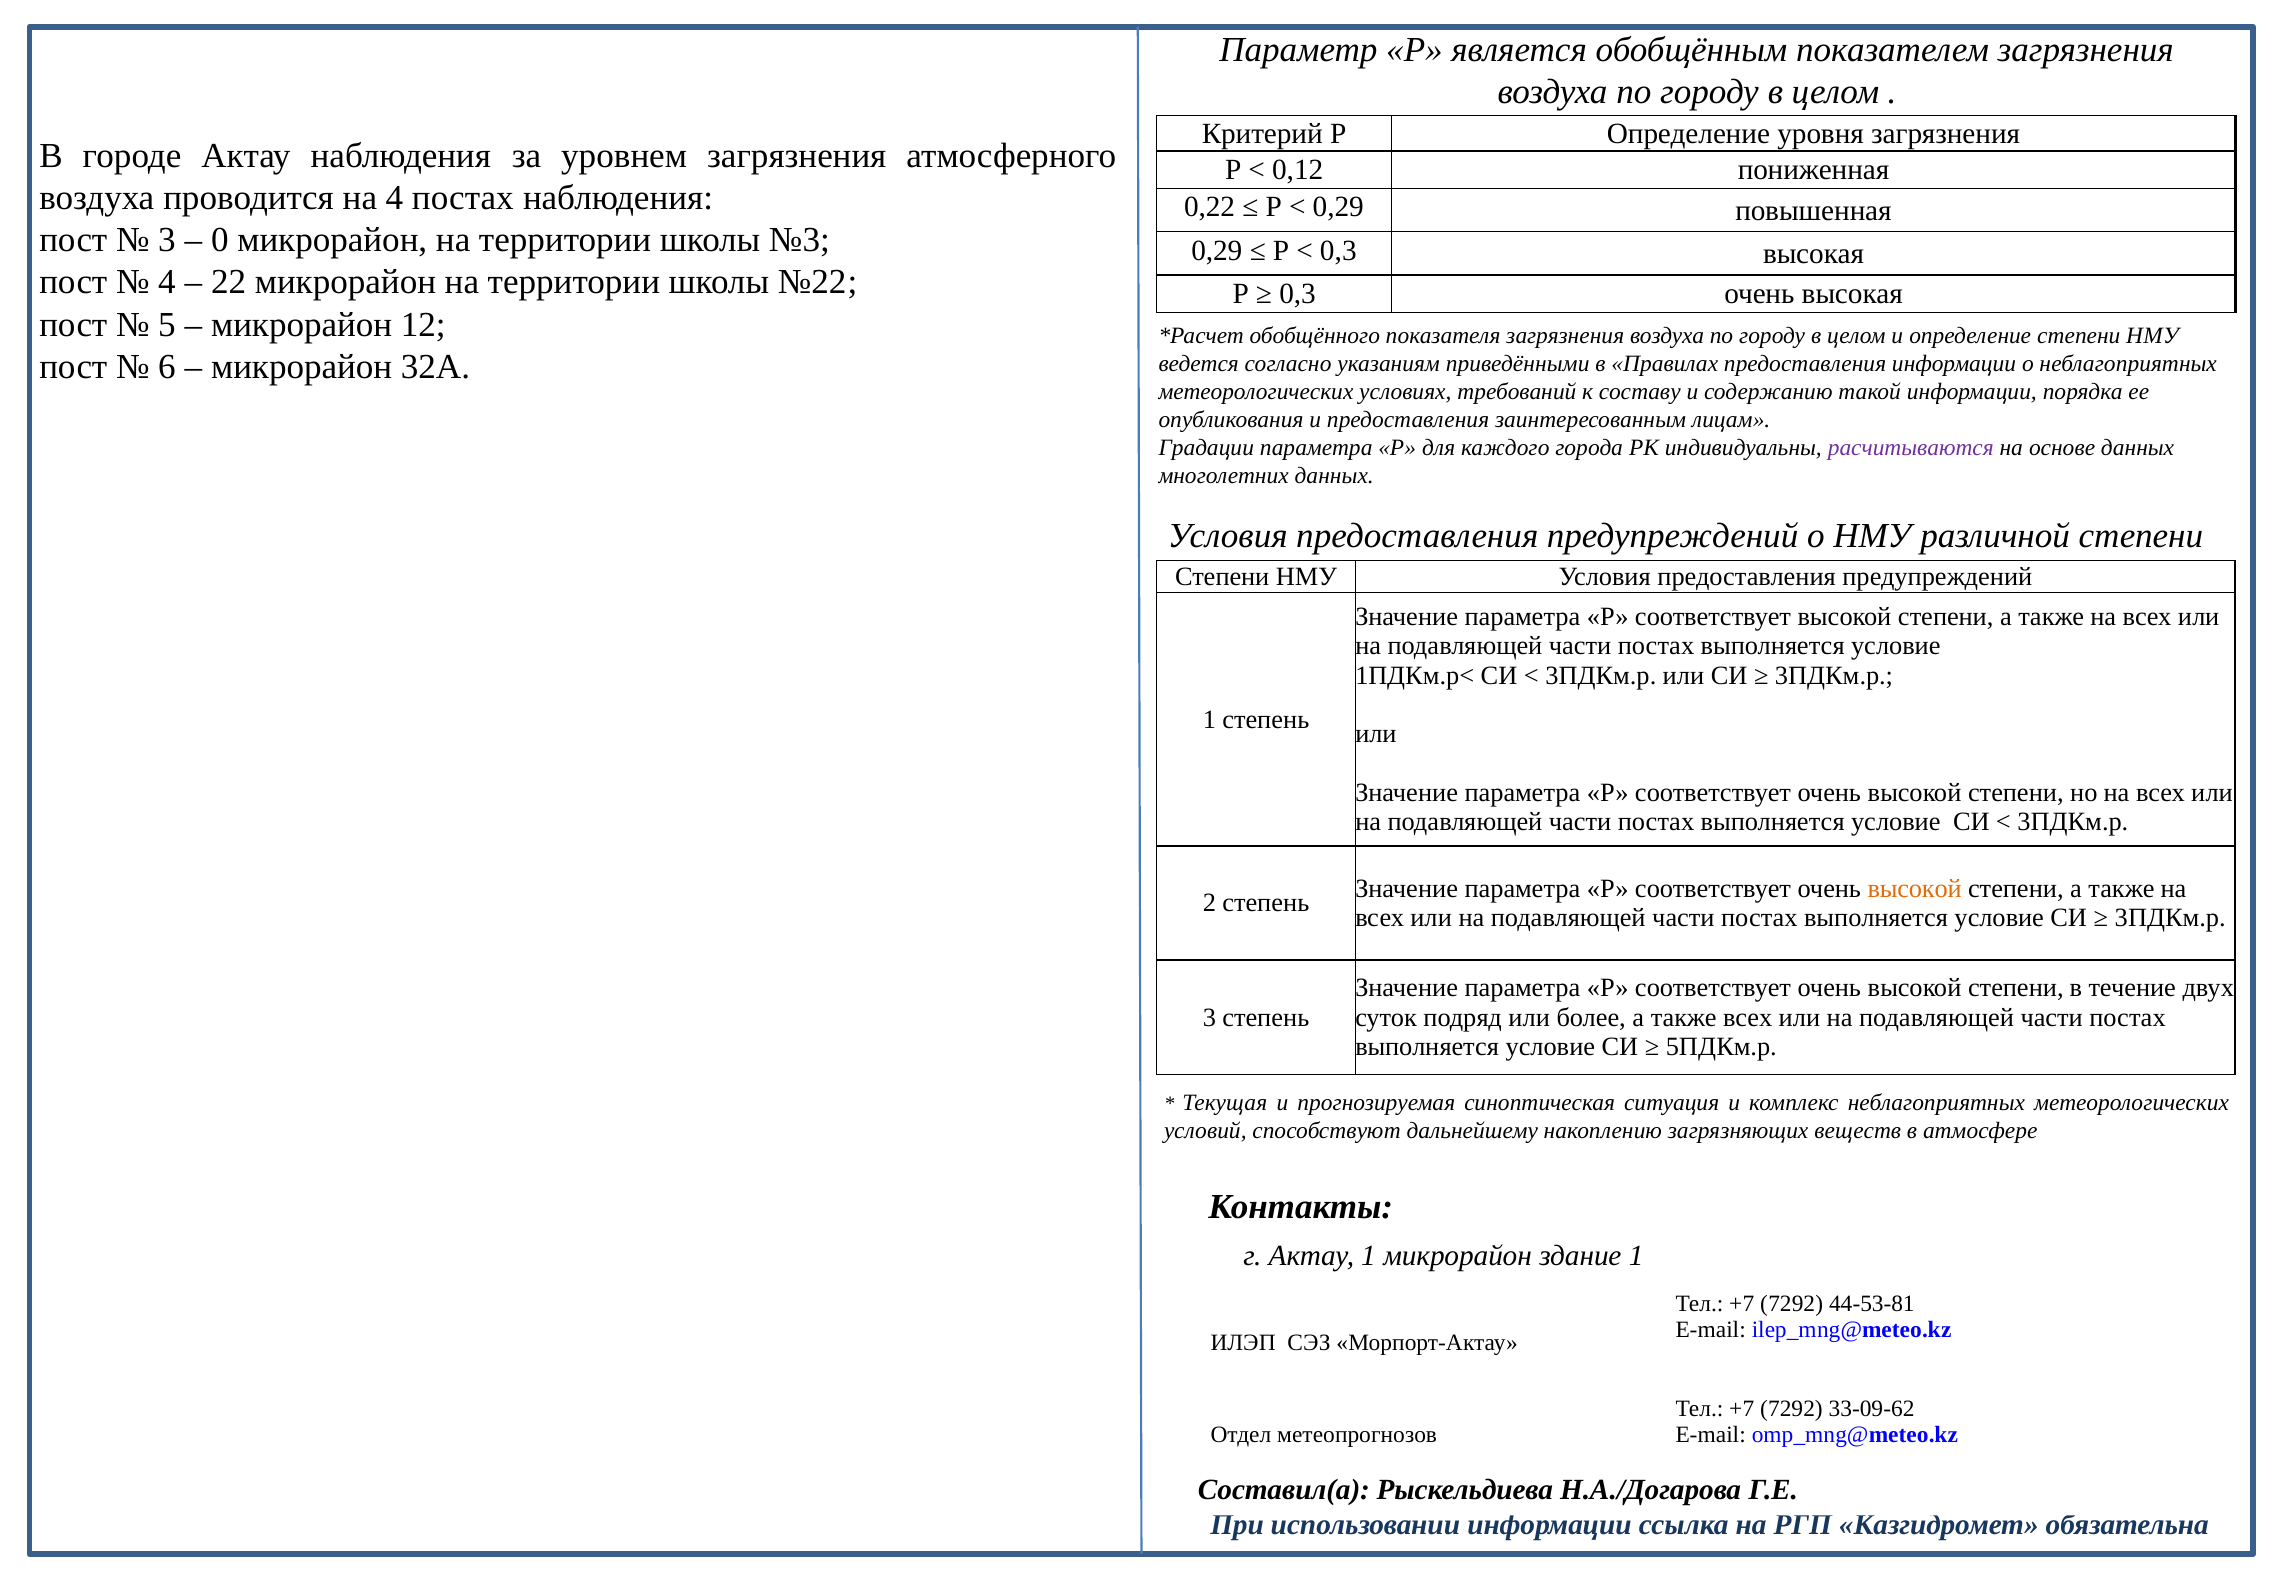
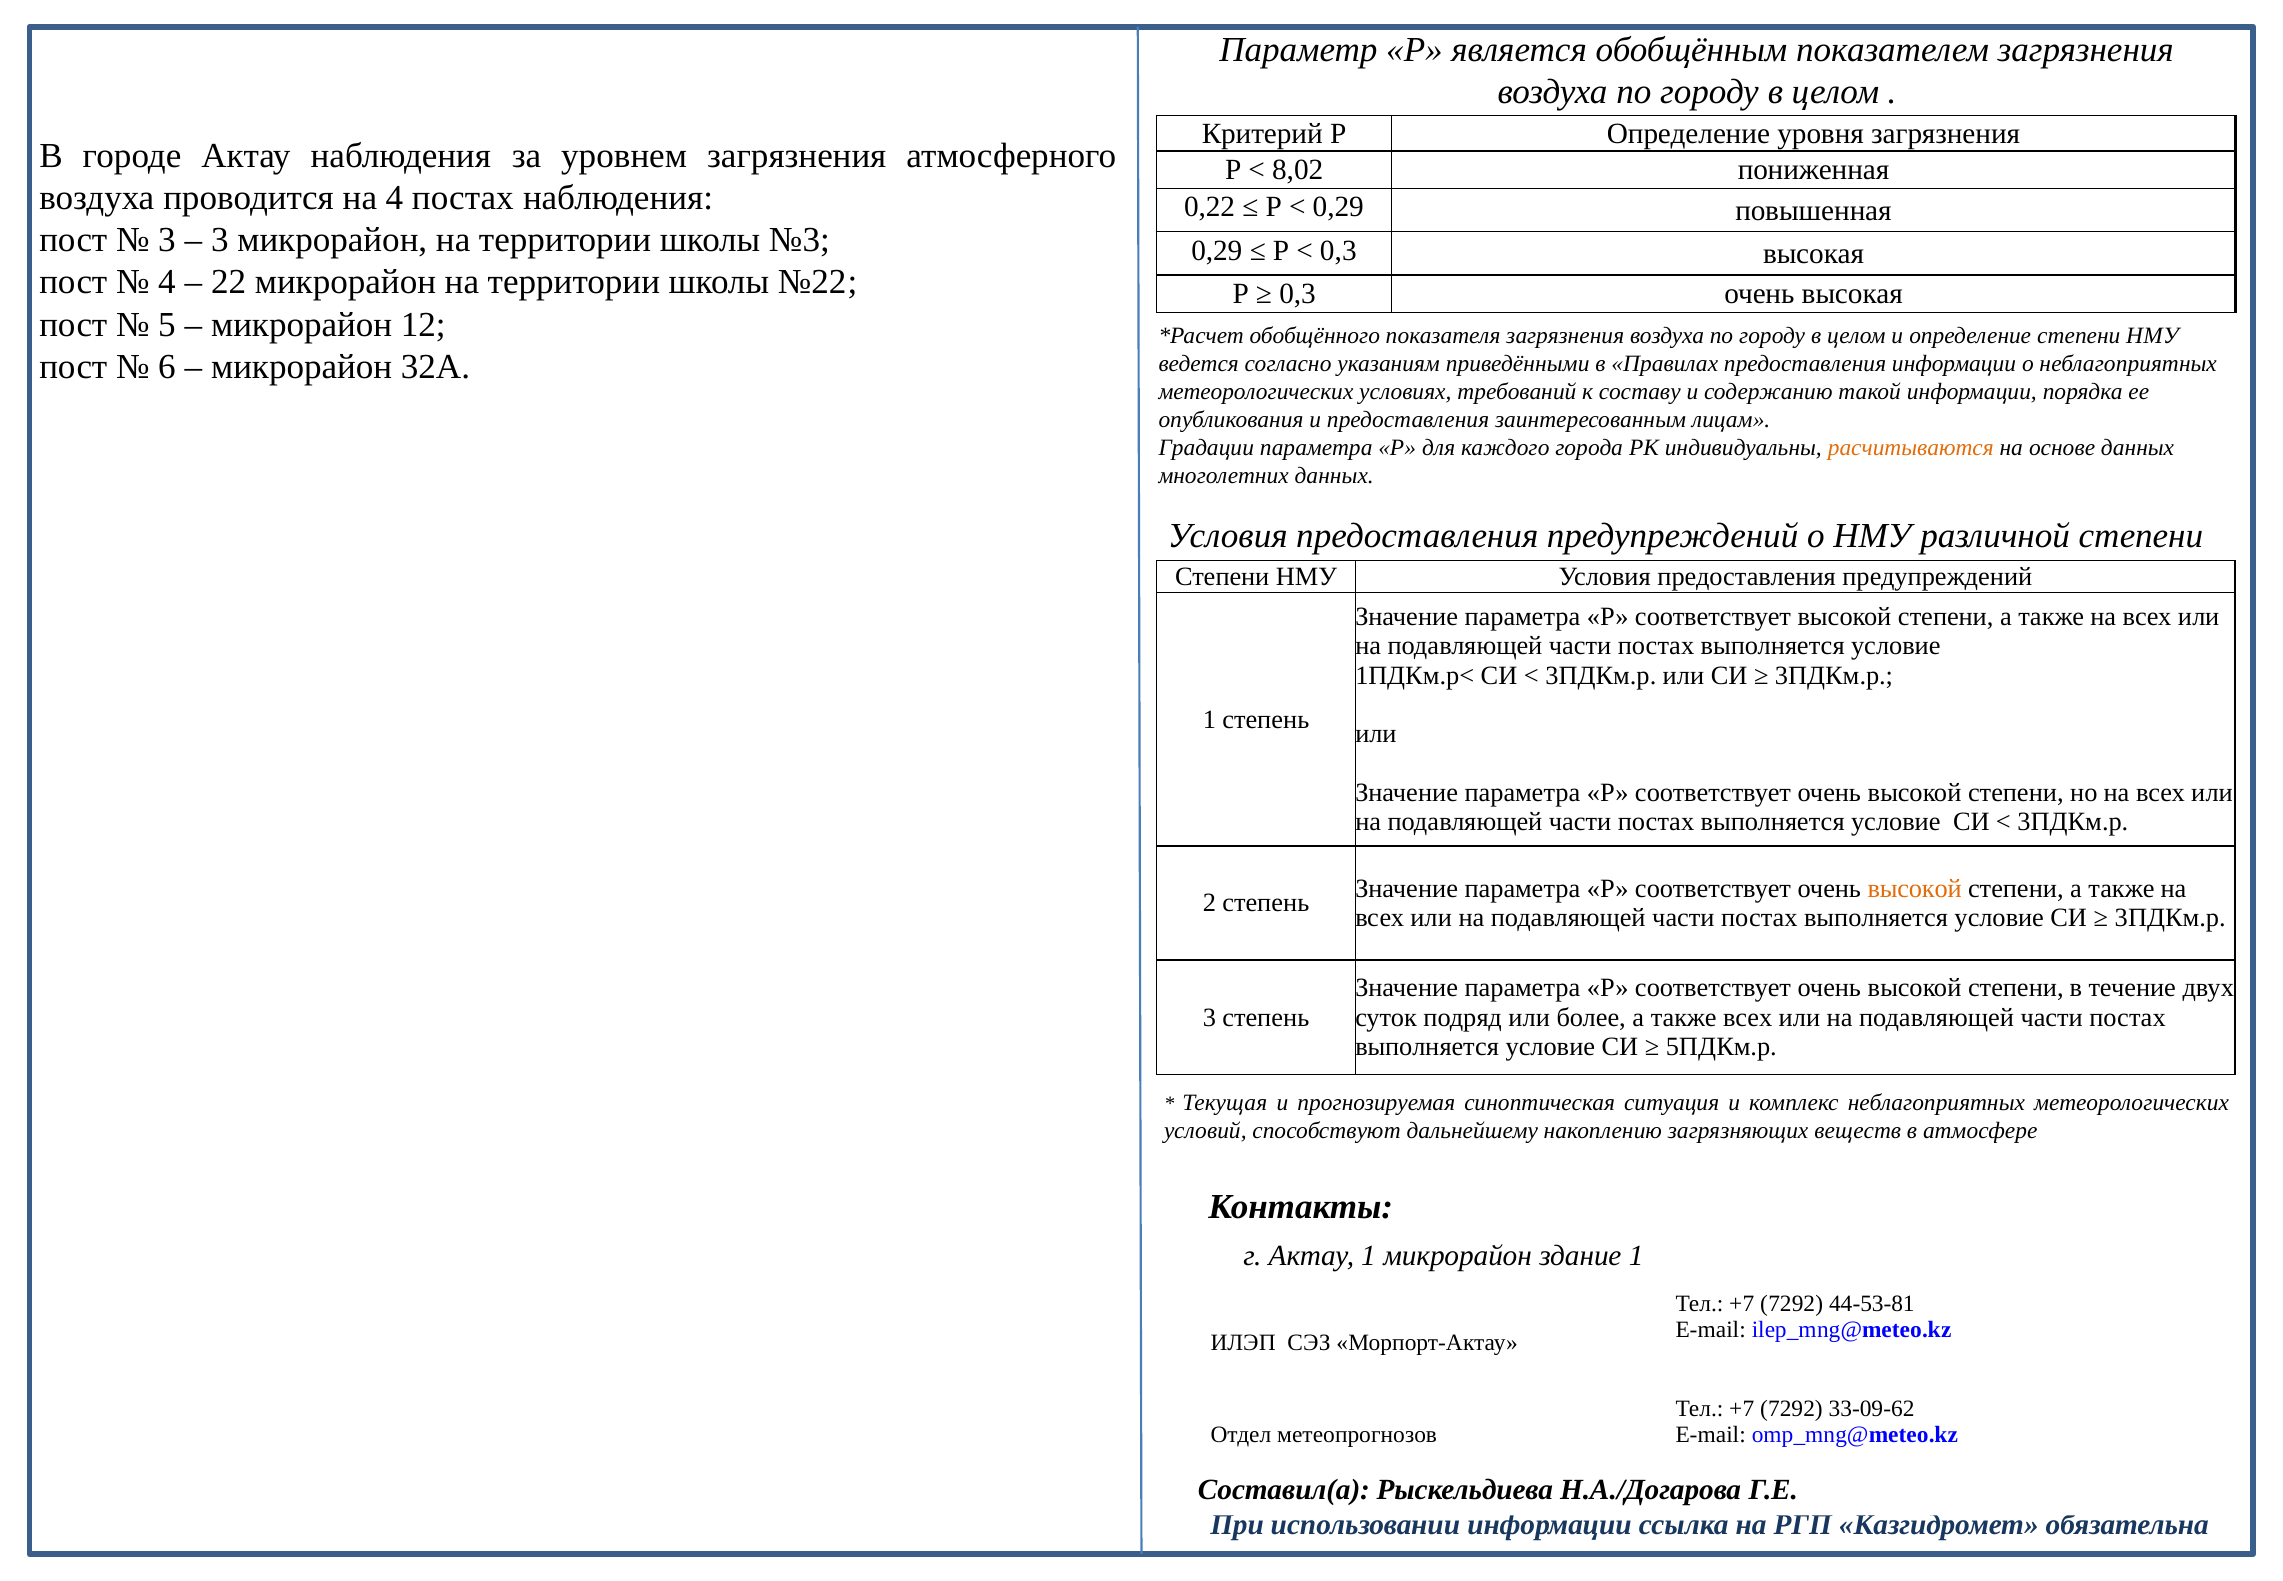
0,12: 0,12 -> 8,02
0 at (220, 240): 0 -> 3
расчитываются colour: purple -> orange
